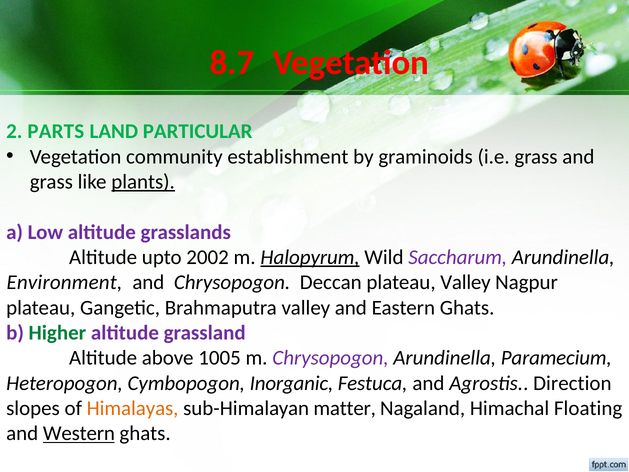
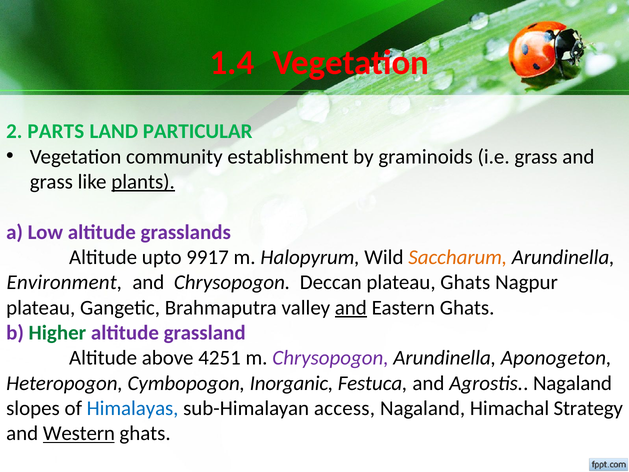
8.7: 8.7 -> 1.4
2002: 2002 -> 9917
Halopyrum underline: present -> none
Saccharum colour: purple -> orange
plateau Valley: Valley -> Ghats
and at (351, 308) underline: none -> present
1005: 1005 -> 4251
Paramecium: Paramecium -> Aponogeton
Agrostis Direction: Direction -> Nagaland
Himalayas colour: orange -> blue
matter: matter -> access
Floating: Floating -> Strategy
